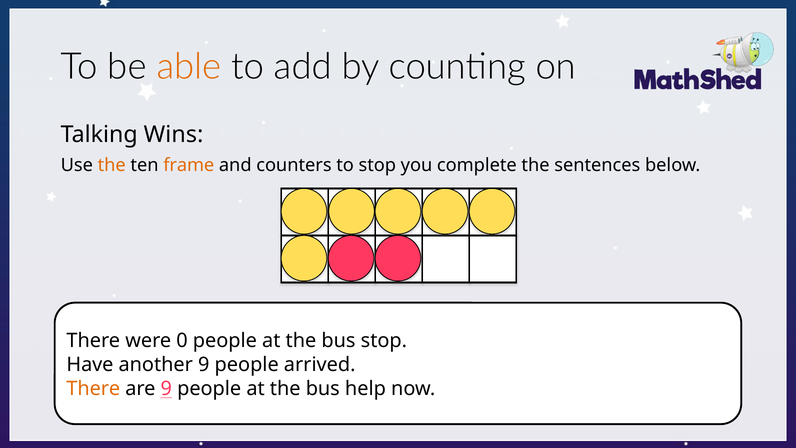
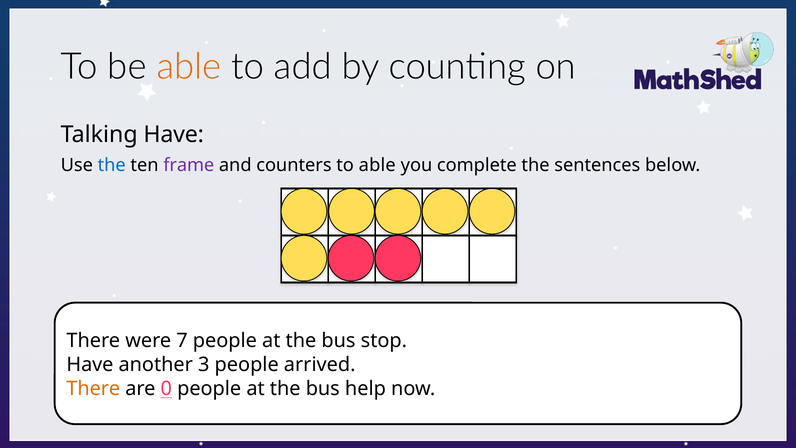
Talking Wins: Wins -> Have
the at (112, 165) colour: orange -> blue
frame colour: orange -> purple
to stop: stop -> able
0: 0 -> 7
another 9: 9 -> 3
are 9: 9 -> 0
